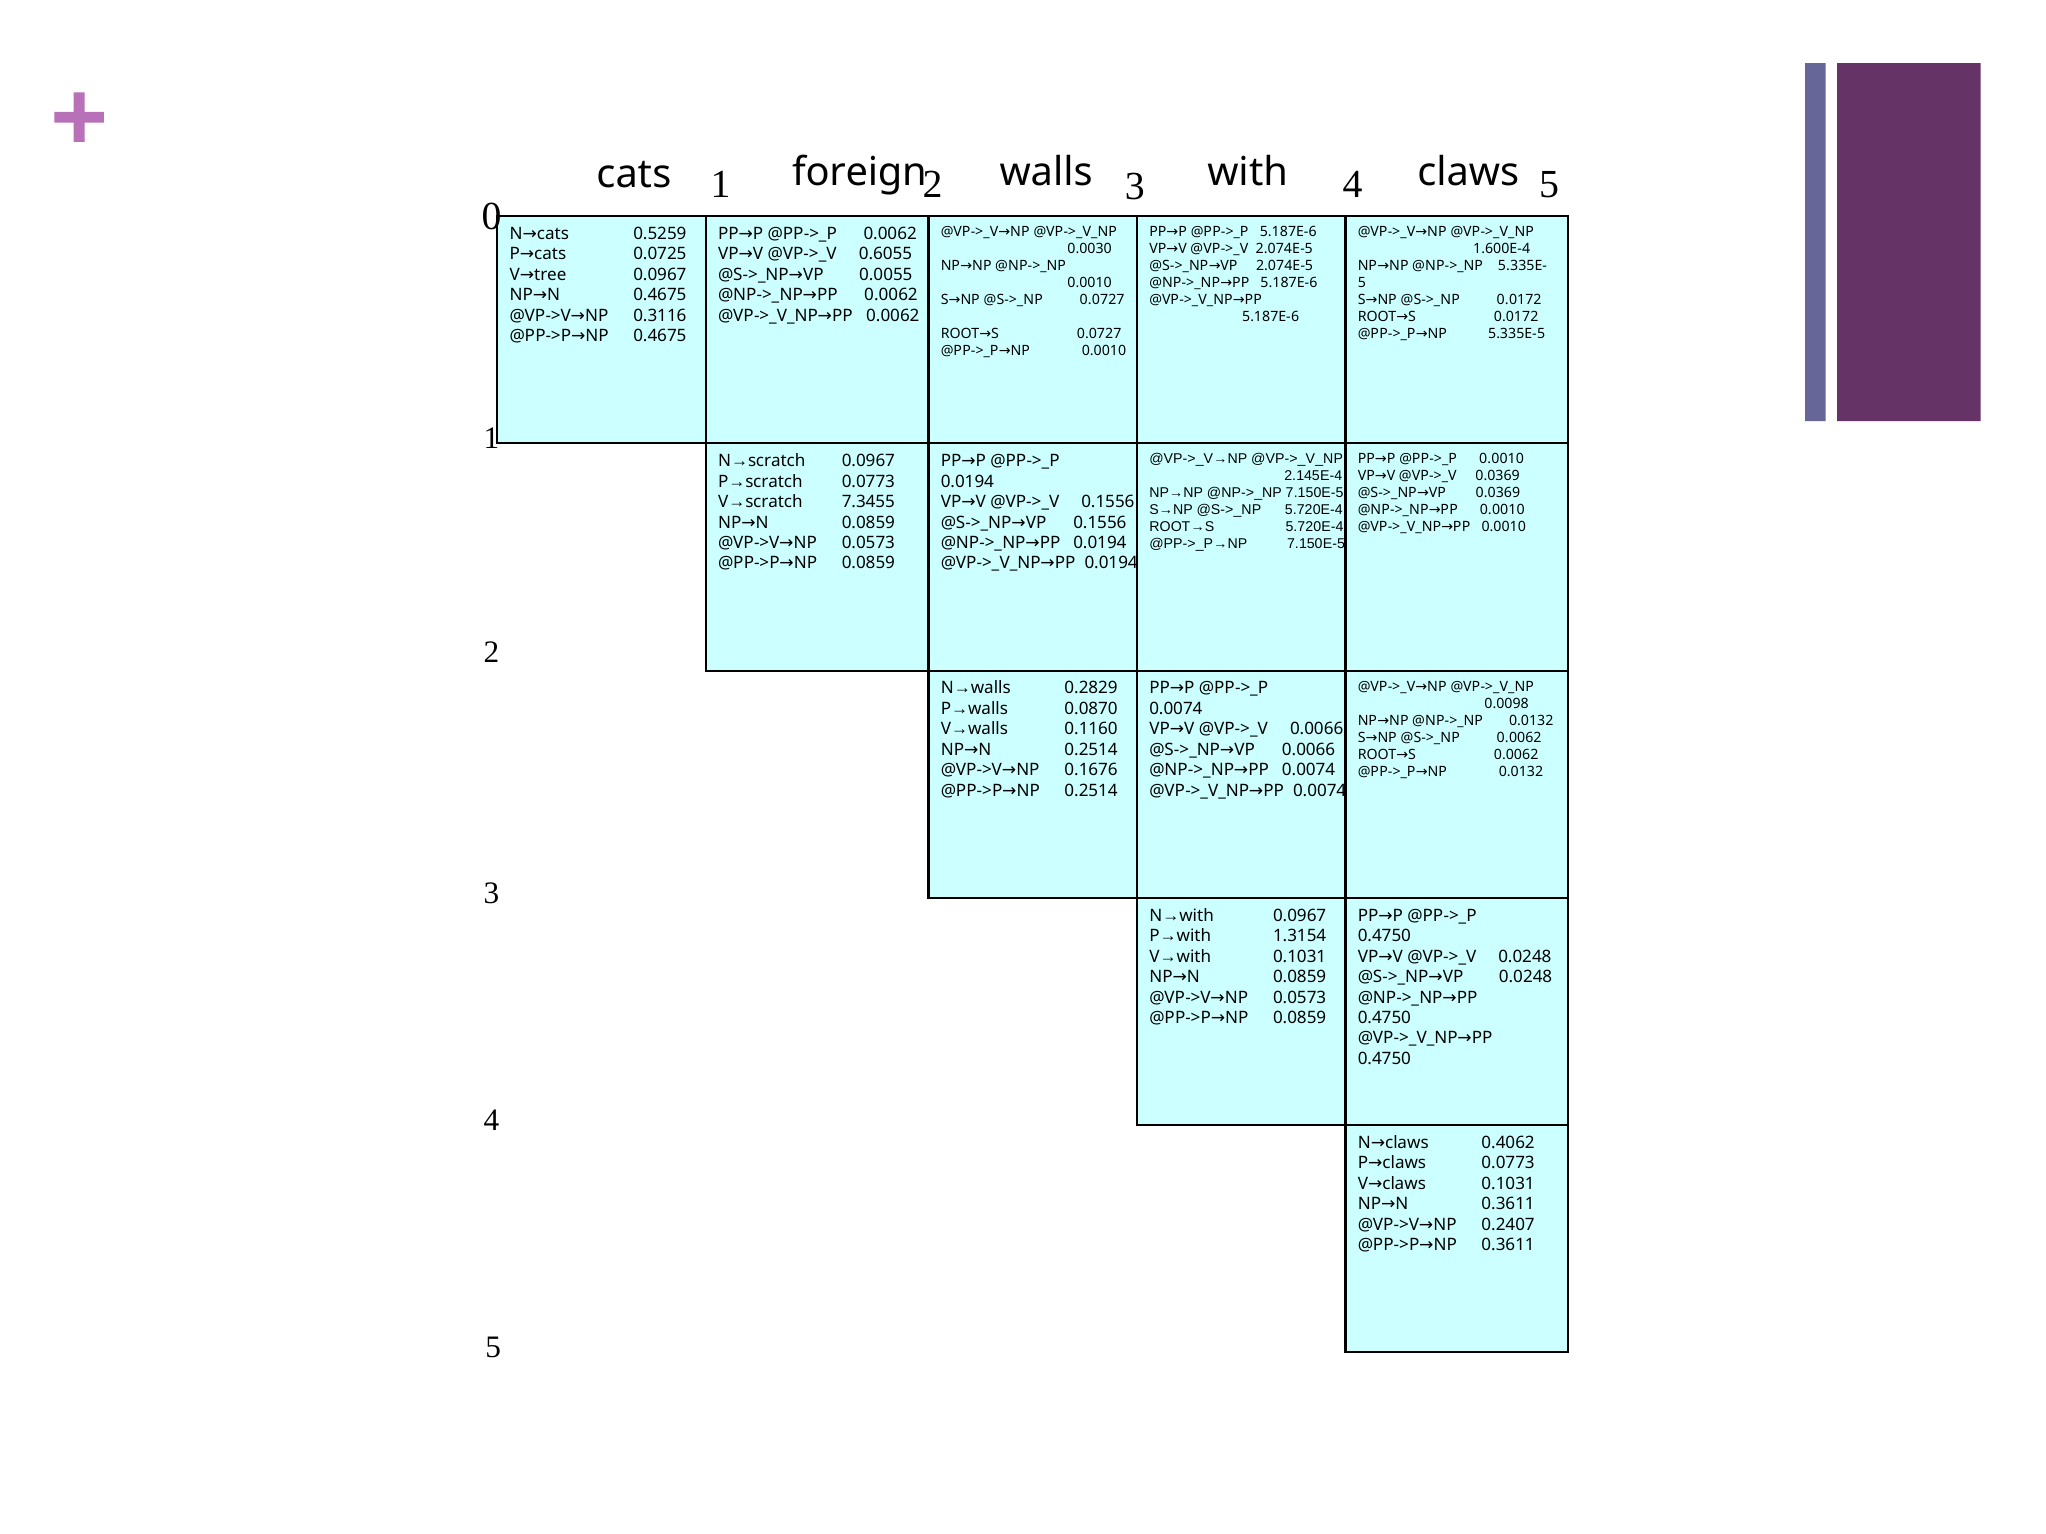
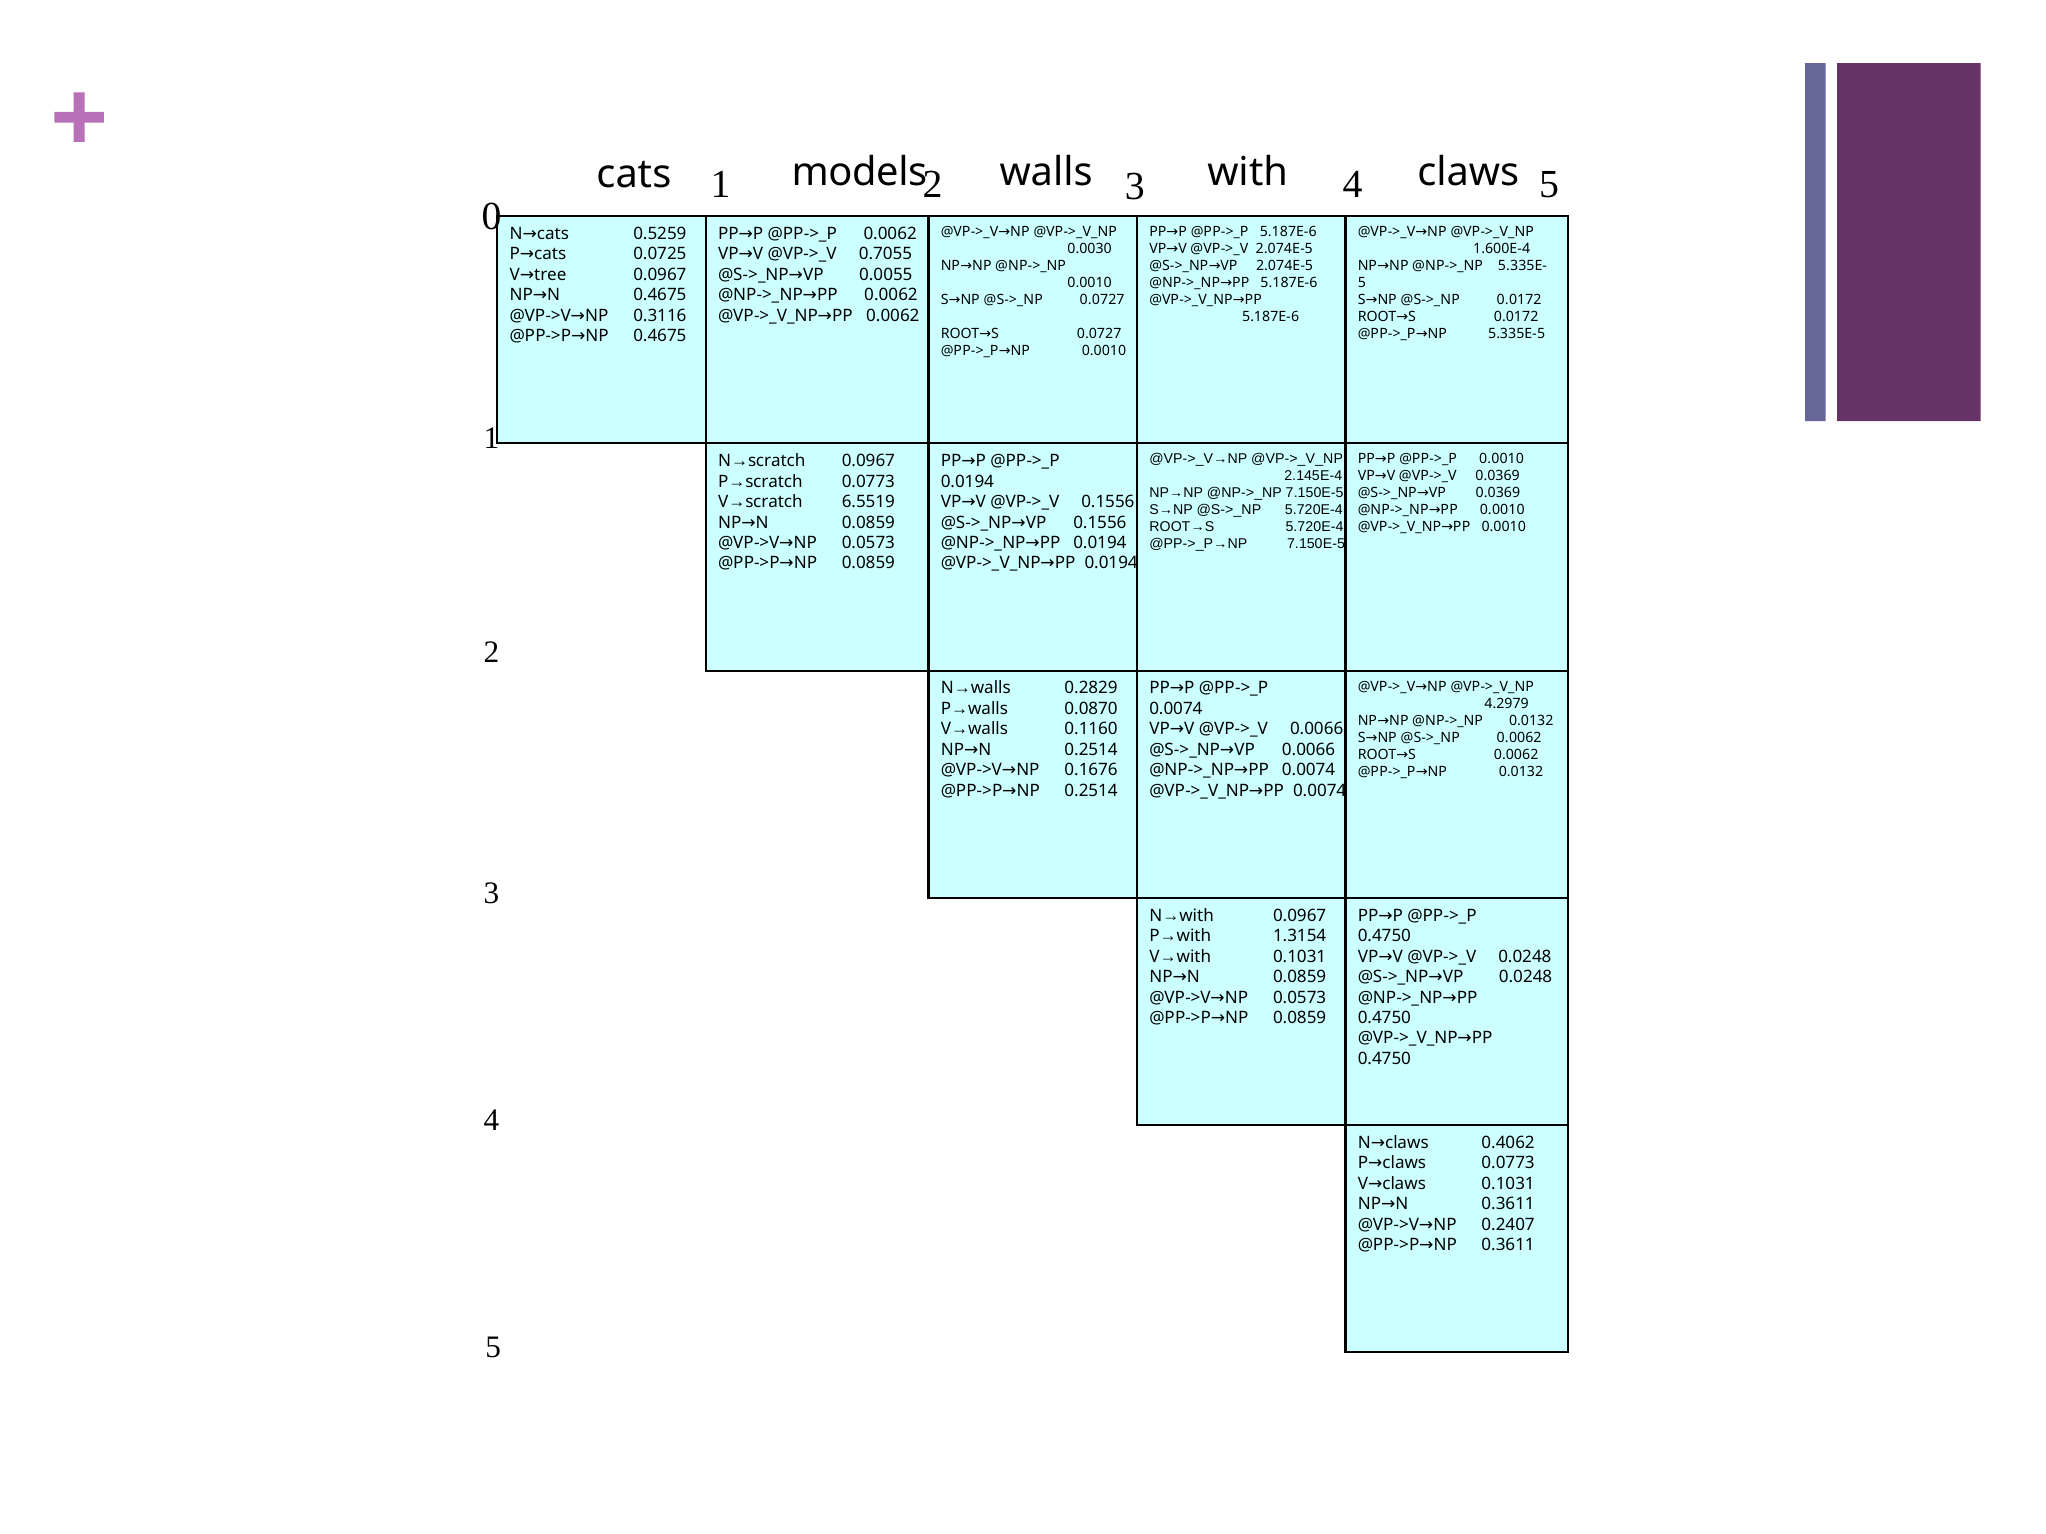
foreign: foreign -> models
0.6055: 0.6055 -> 0.7055
7.3455: 7.3455 -> 6.5519
0.0098: 0.0098 -> 4.2979
